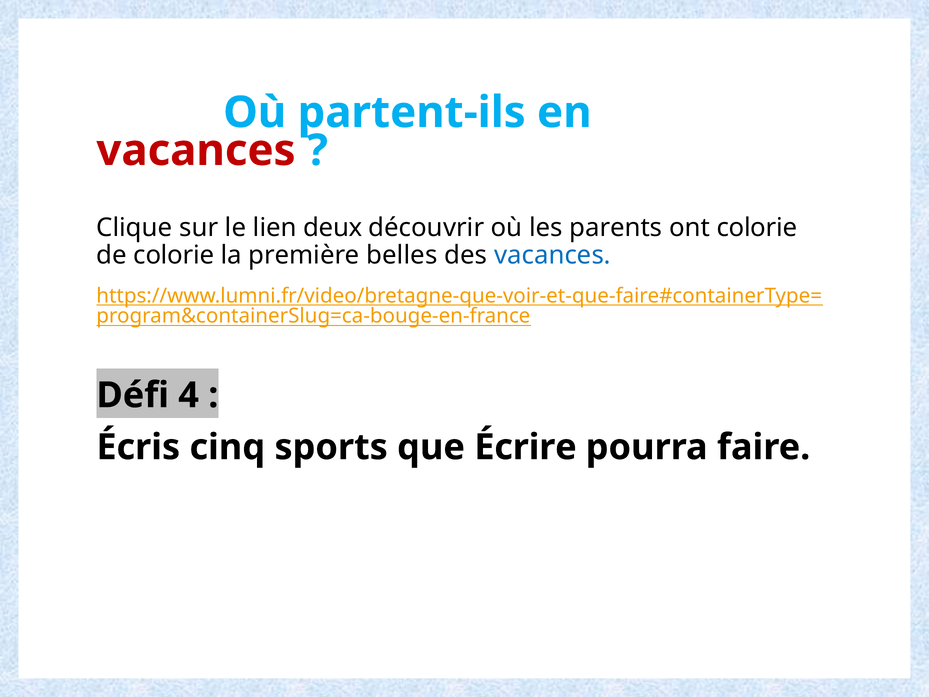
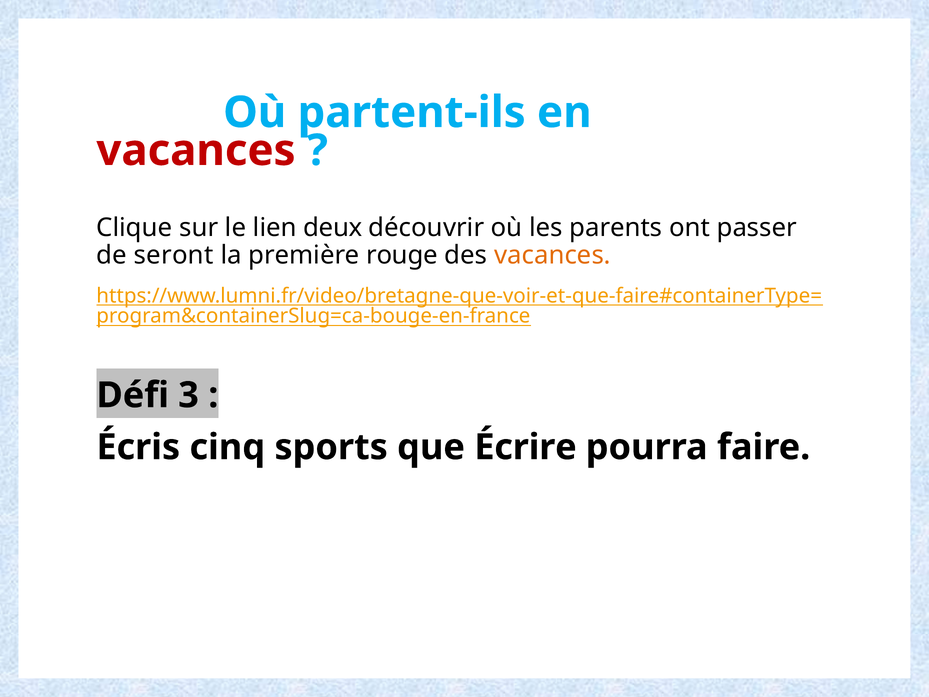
ont colorie: colorie -> passer
de colorie: colorie -> seront
belles: belles -> rouge
vacances at (552, 255) colour: blue -> orange
4: 4 -> 3
